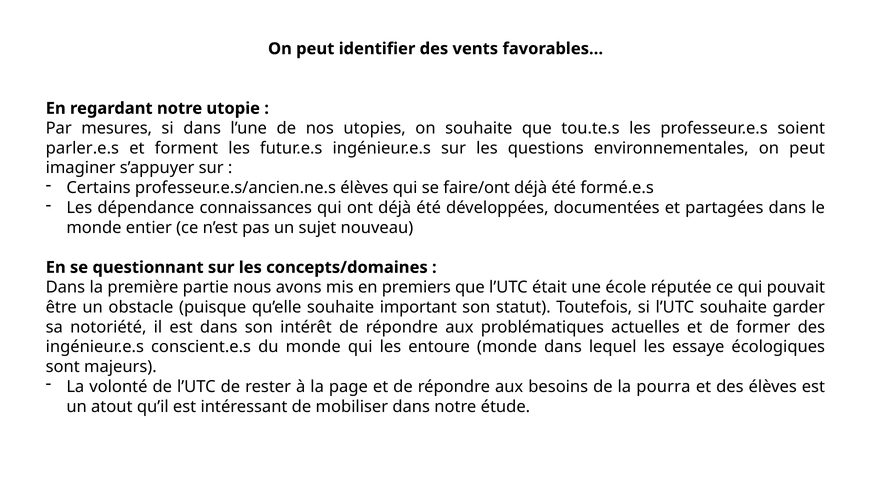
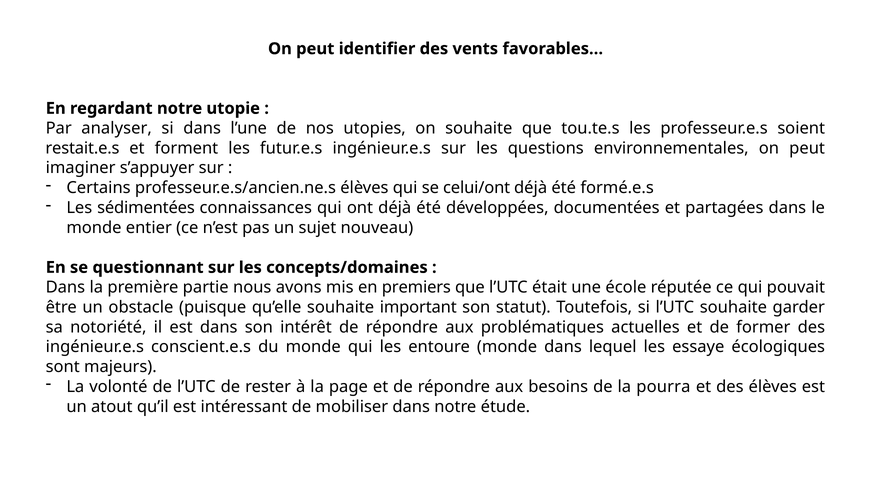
mesures: mesures -> analyser
parler.e.s: parler.e.s -> restait.e.s
faire/ont: faire/ont -> celui/ont
dépendance: dépendance -> sédimentées
